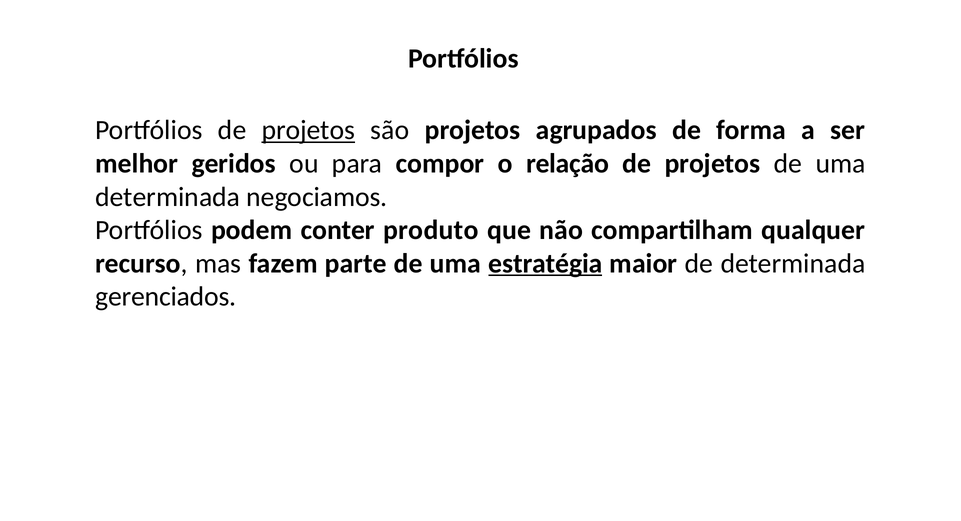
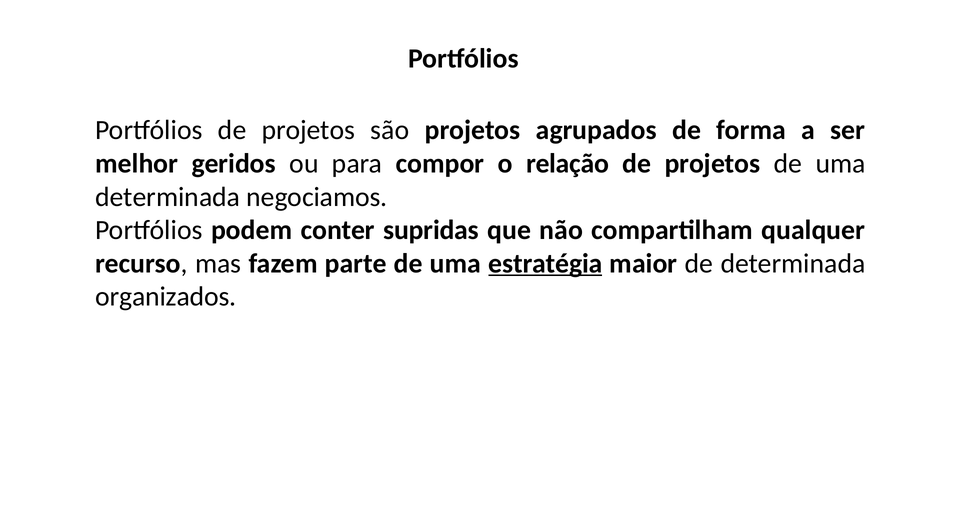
projetos at (308, 130) underline: present -> none
produto: produto -> supridas
gerenciados: gerenciados -> organizados
